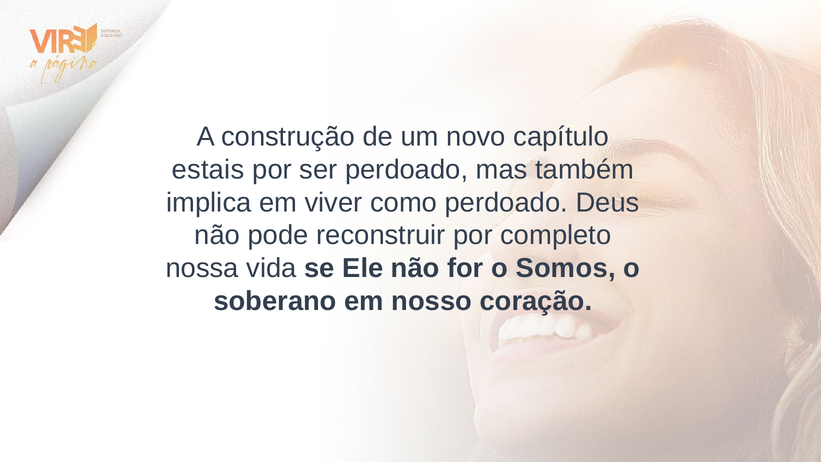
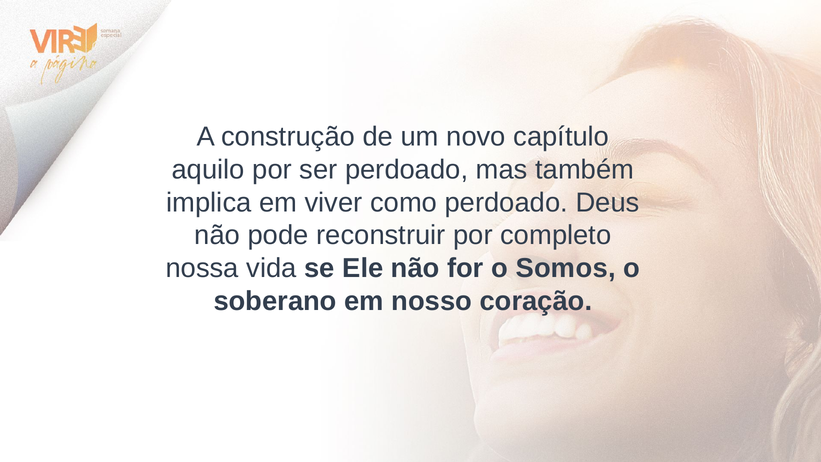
estais: estais -> aquilo
